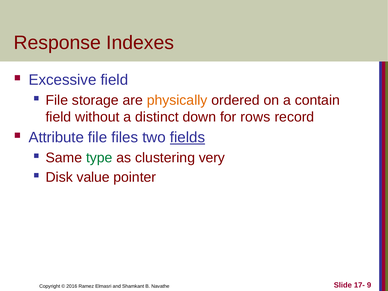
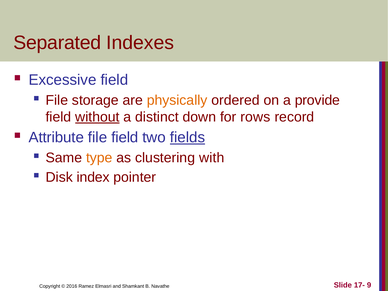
Response: Response -> Separated
contain: contain -> provide
without underline: none -> present
file files: files -> field
type colour: green -> orange
very: very -> with
value: value -> index
